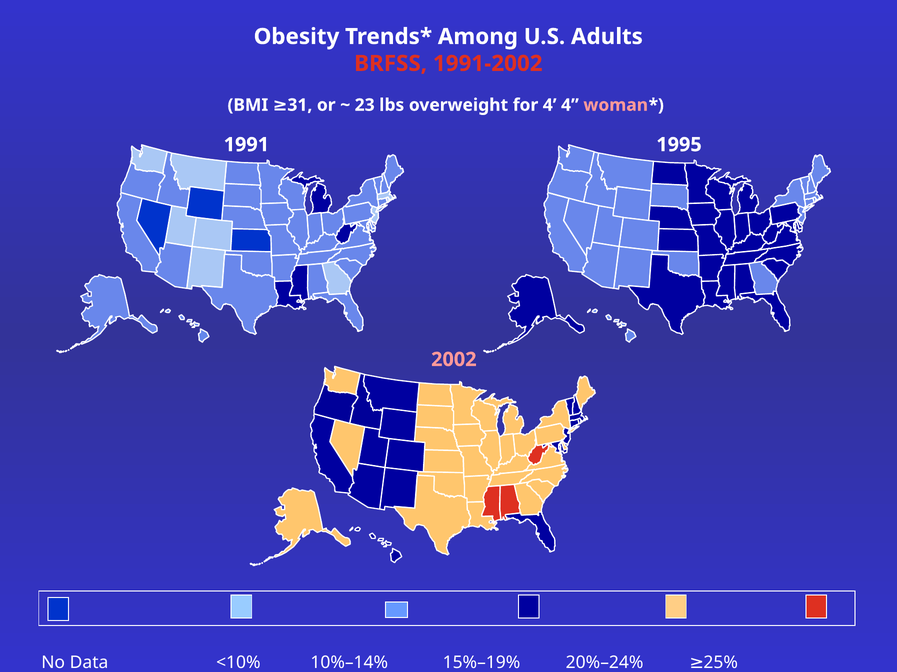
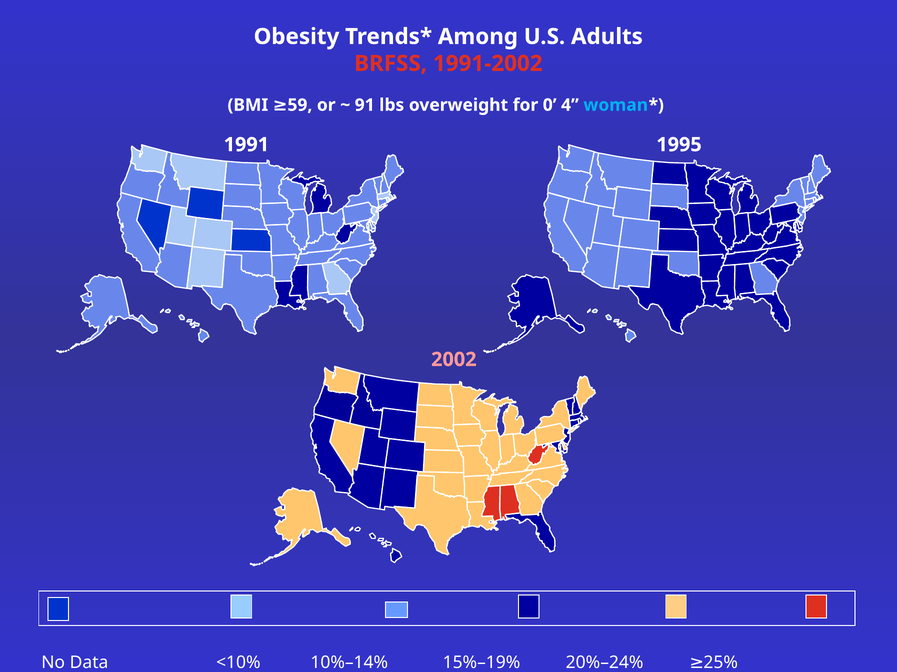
31: 31 -> 59
23: 23 -> 91
for 4: 4 -> 0
woman colour: pink -> light blue
